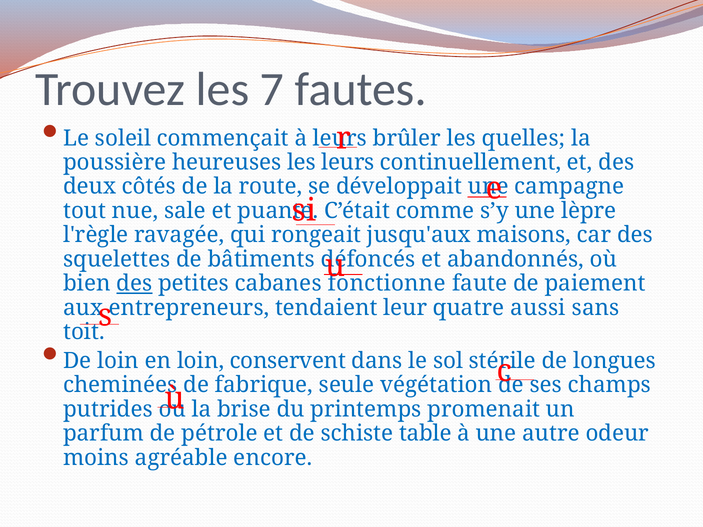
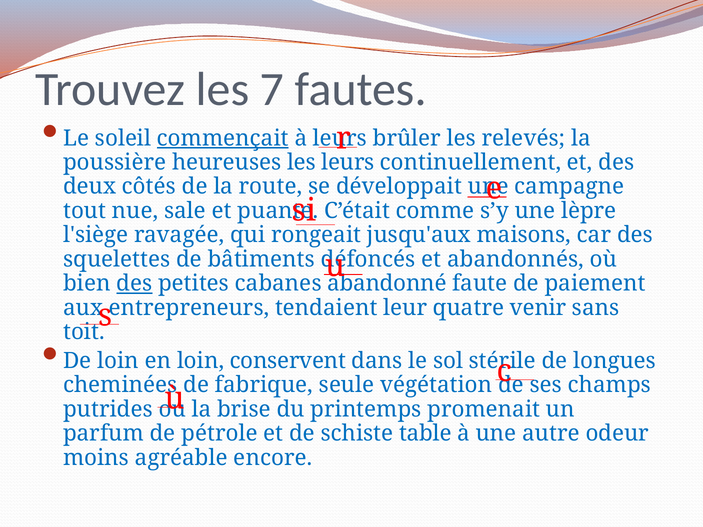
commençait underline: none -> present
quelles: quelles -> relevés
l'règle: l'règle -> l'siège
fonctionne: fonctionne -> abandonné
aussi: aussi -> venir
